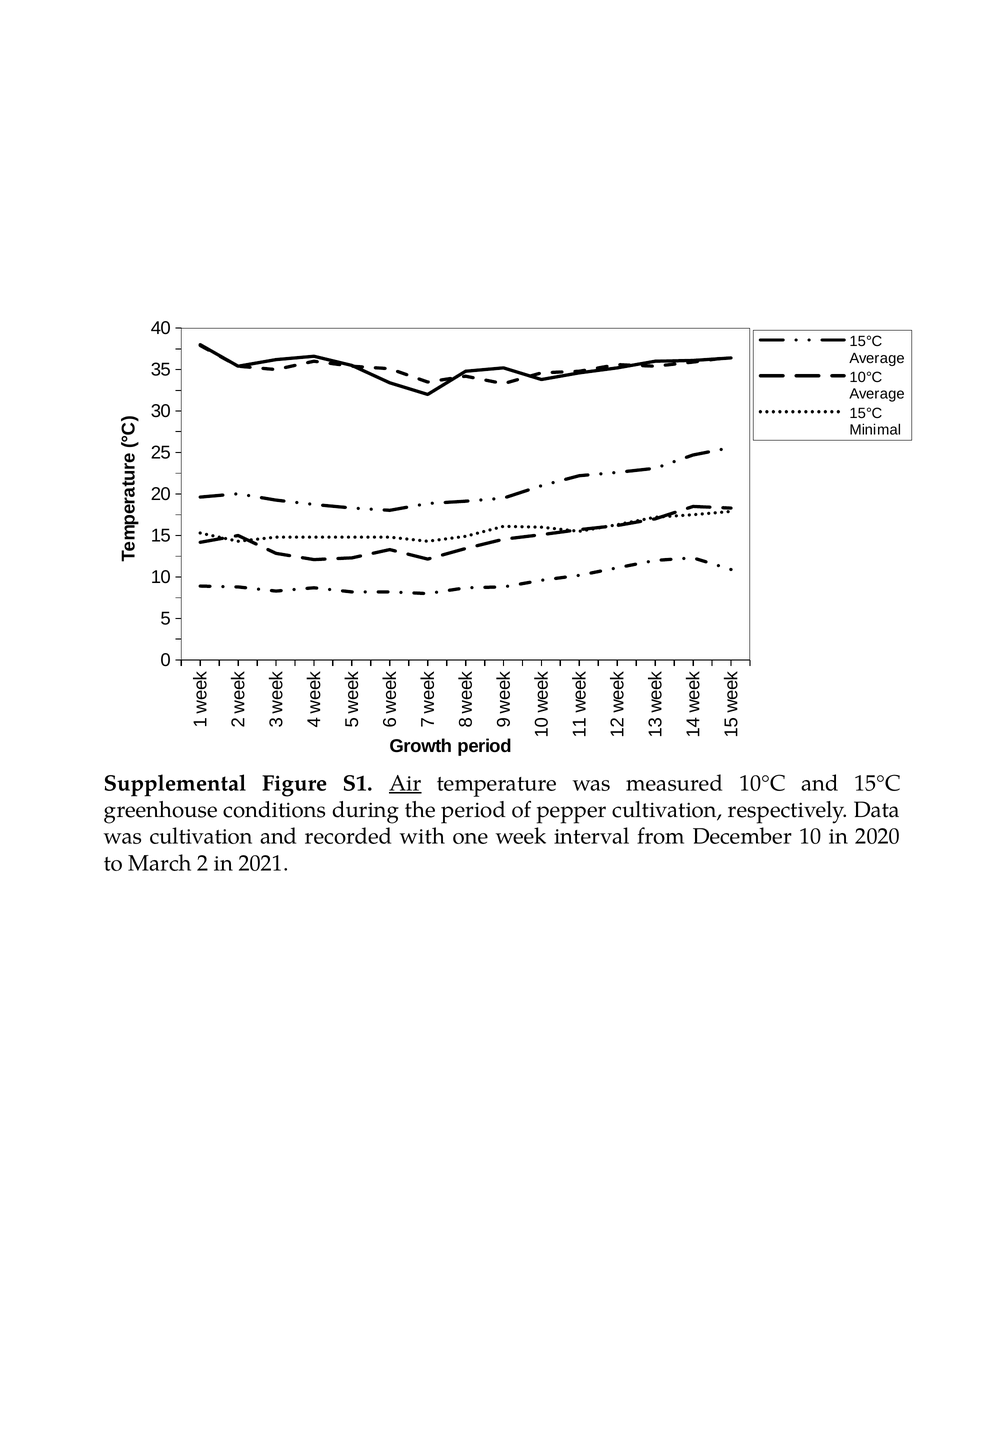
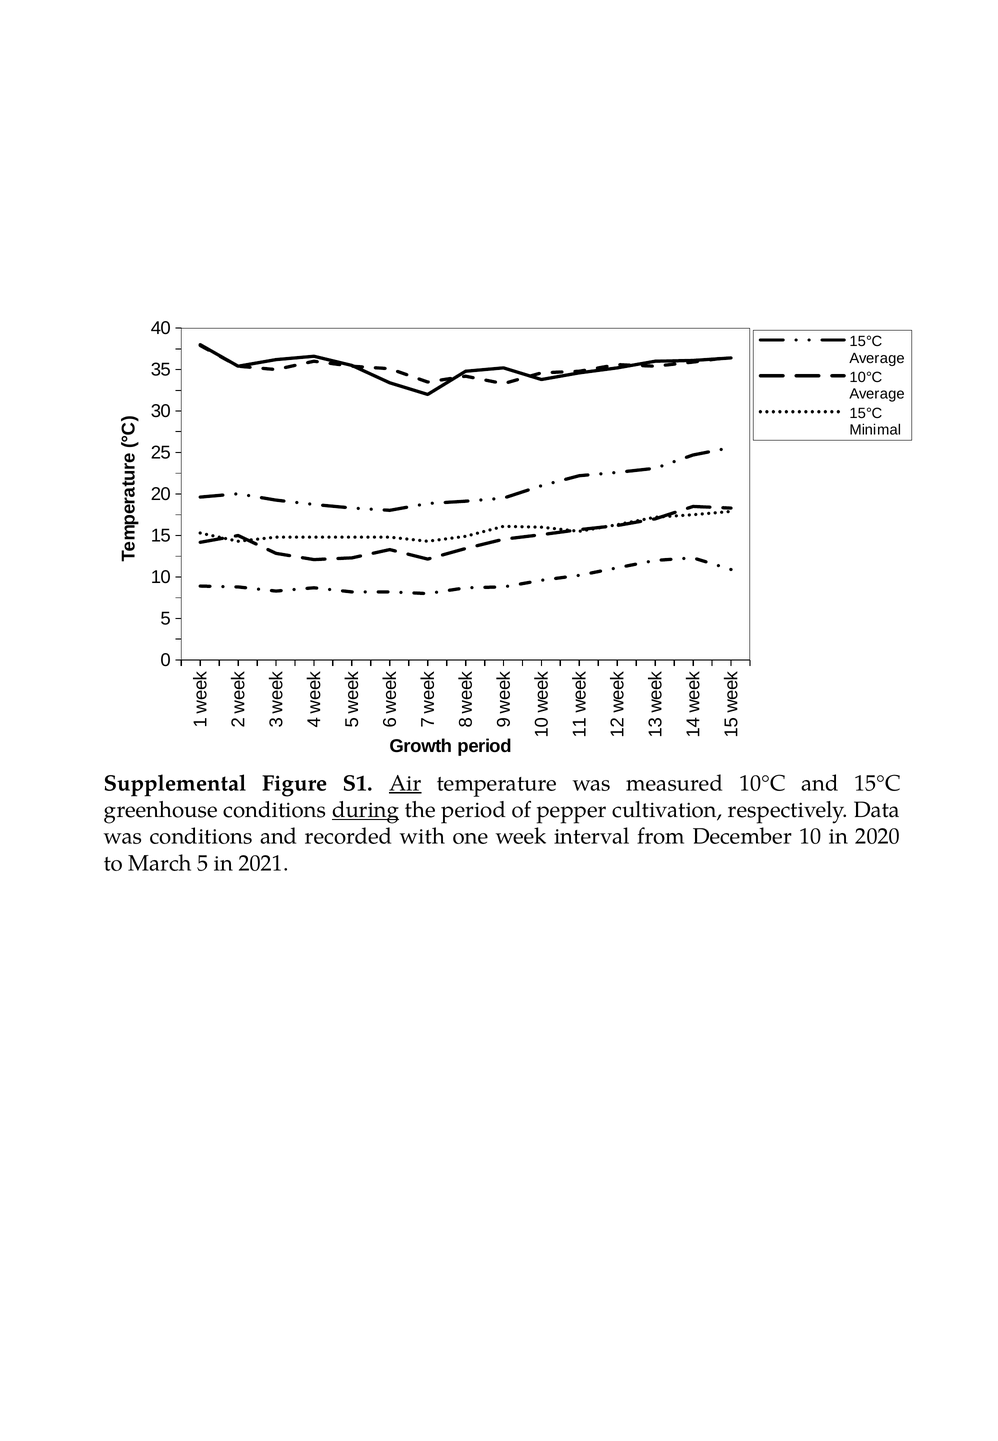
during underline: none -> present
was cultivation: cultivation -> conditions
March 2: 2 -> 5
